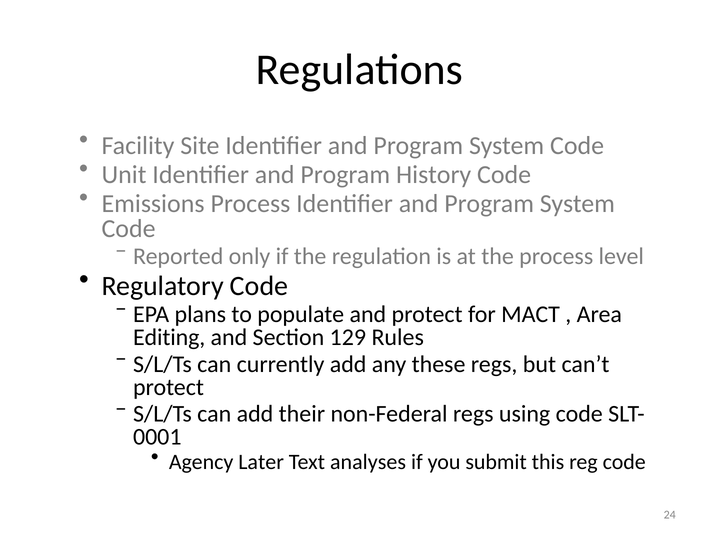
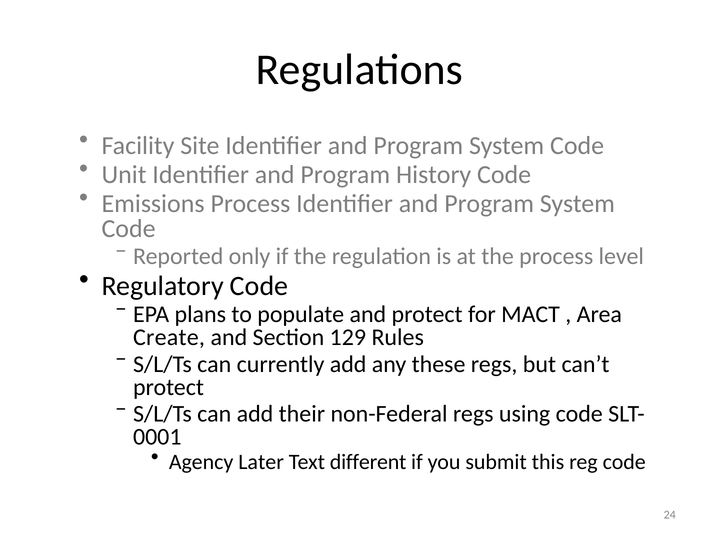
Editing: Editing -> Create
analyses: analyses -> different
